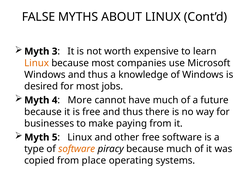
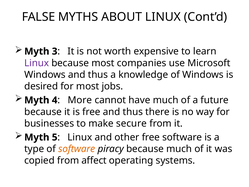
Linux at (37, 63) colour: orange -> purple
paying: paying -> secure
place: place -> affect
